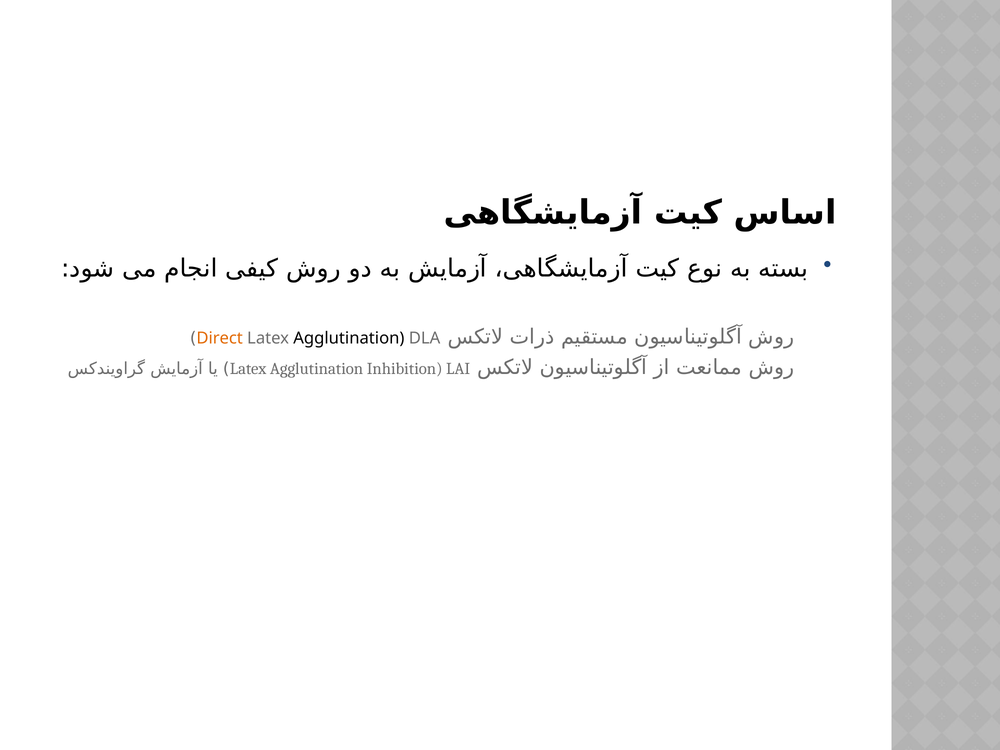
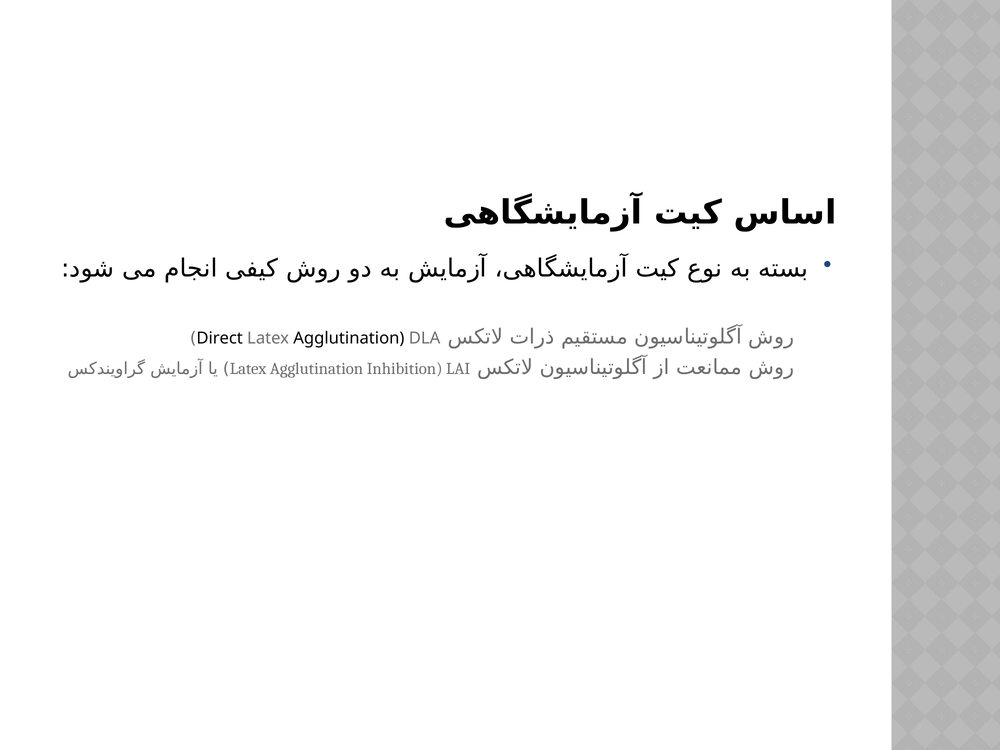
Direct colour: orange -> black
